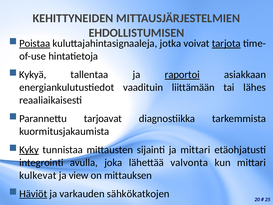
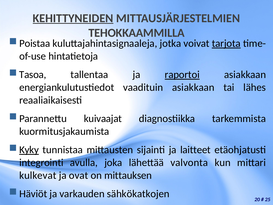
KEHITTYNEIDEN underline: none -> present
EHDOLLISTUMISEN: EHDOLLISTUMISEN -> TEHOKKAAMMILLA
Poistaa underline: present -> none
Kykyä: Kykyä -> Tasoa
vaadituin liittämään: liittämään -> asiakkaan
tarjoavat: tarjoavat -> kuivaajat
ja mittari: mittari -> laitteet
view: view -> ovat
Häviöt underline: present -> none
